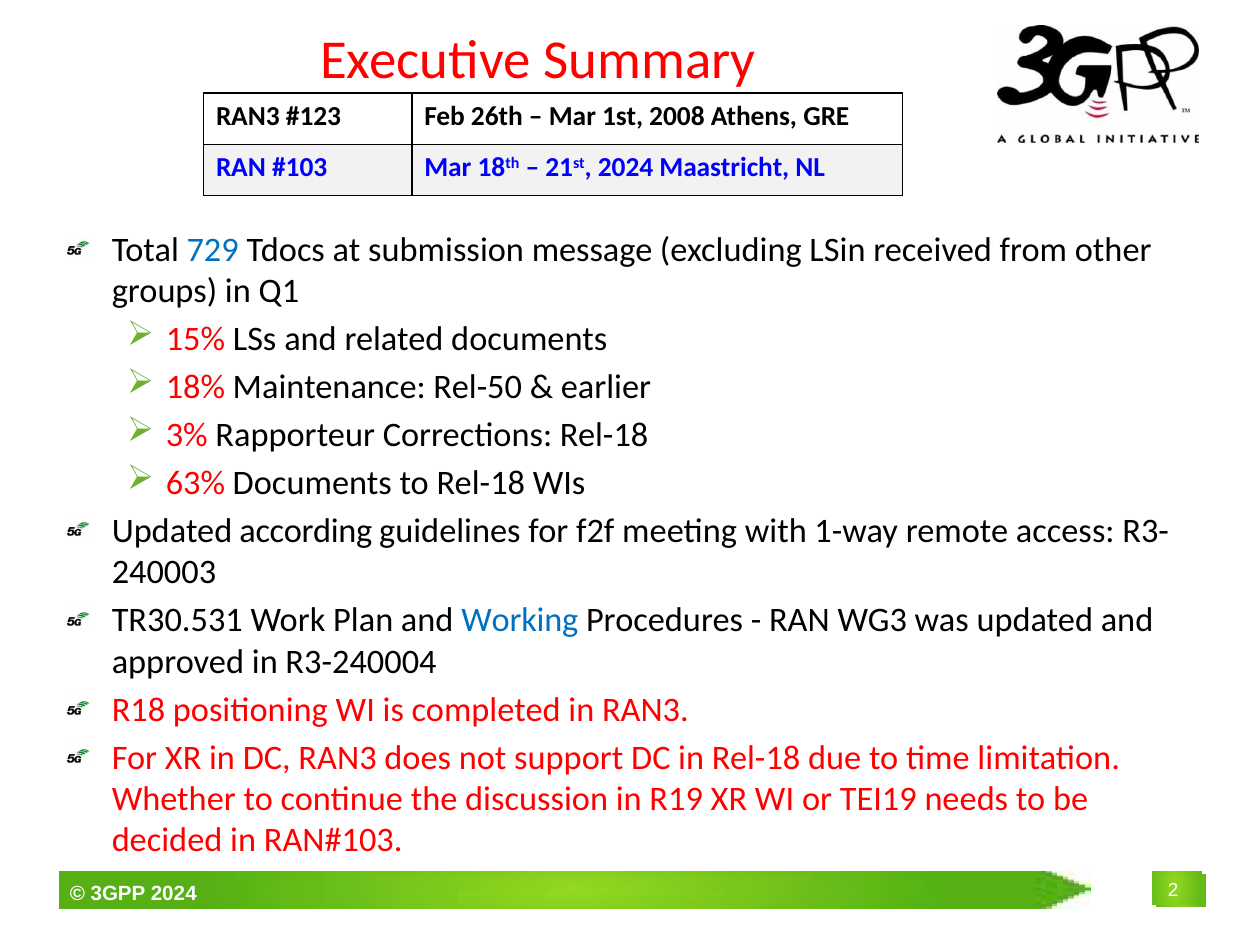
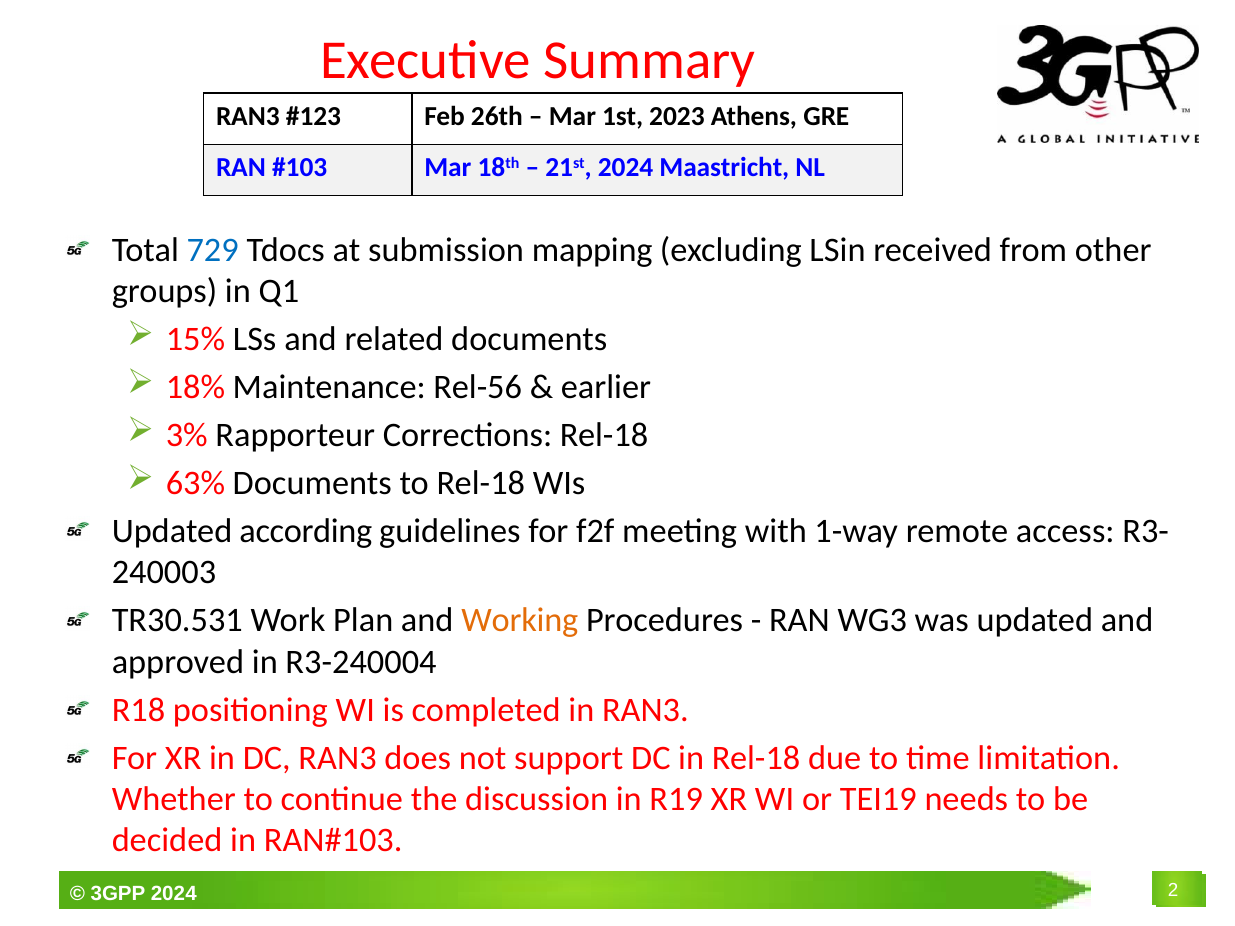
2008: 2008 -> 2023
message: message -> mapping
Rel-50: Rel-50 -> Rel-56
Working colour: blue -> orange
